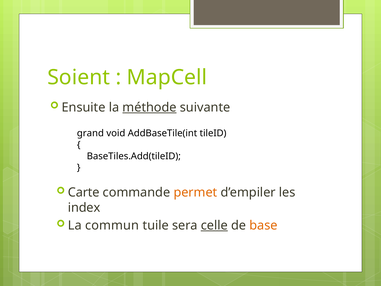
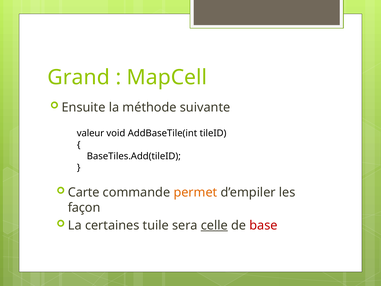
Soient: Soient -> Grand
méthode underline: present -> none
grand: grand -> valeur
index: index -> façon
commun: commun -> certaines
base colour: orange -> red
